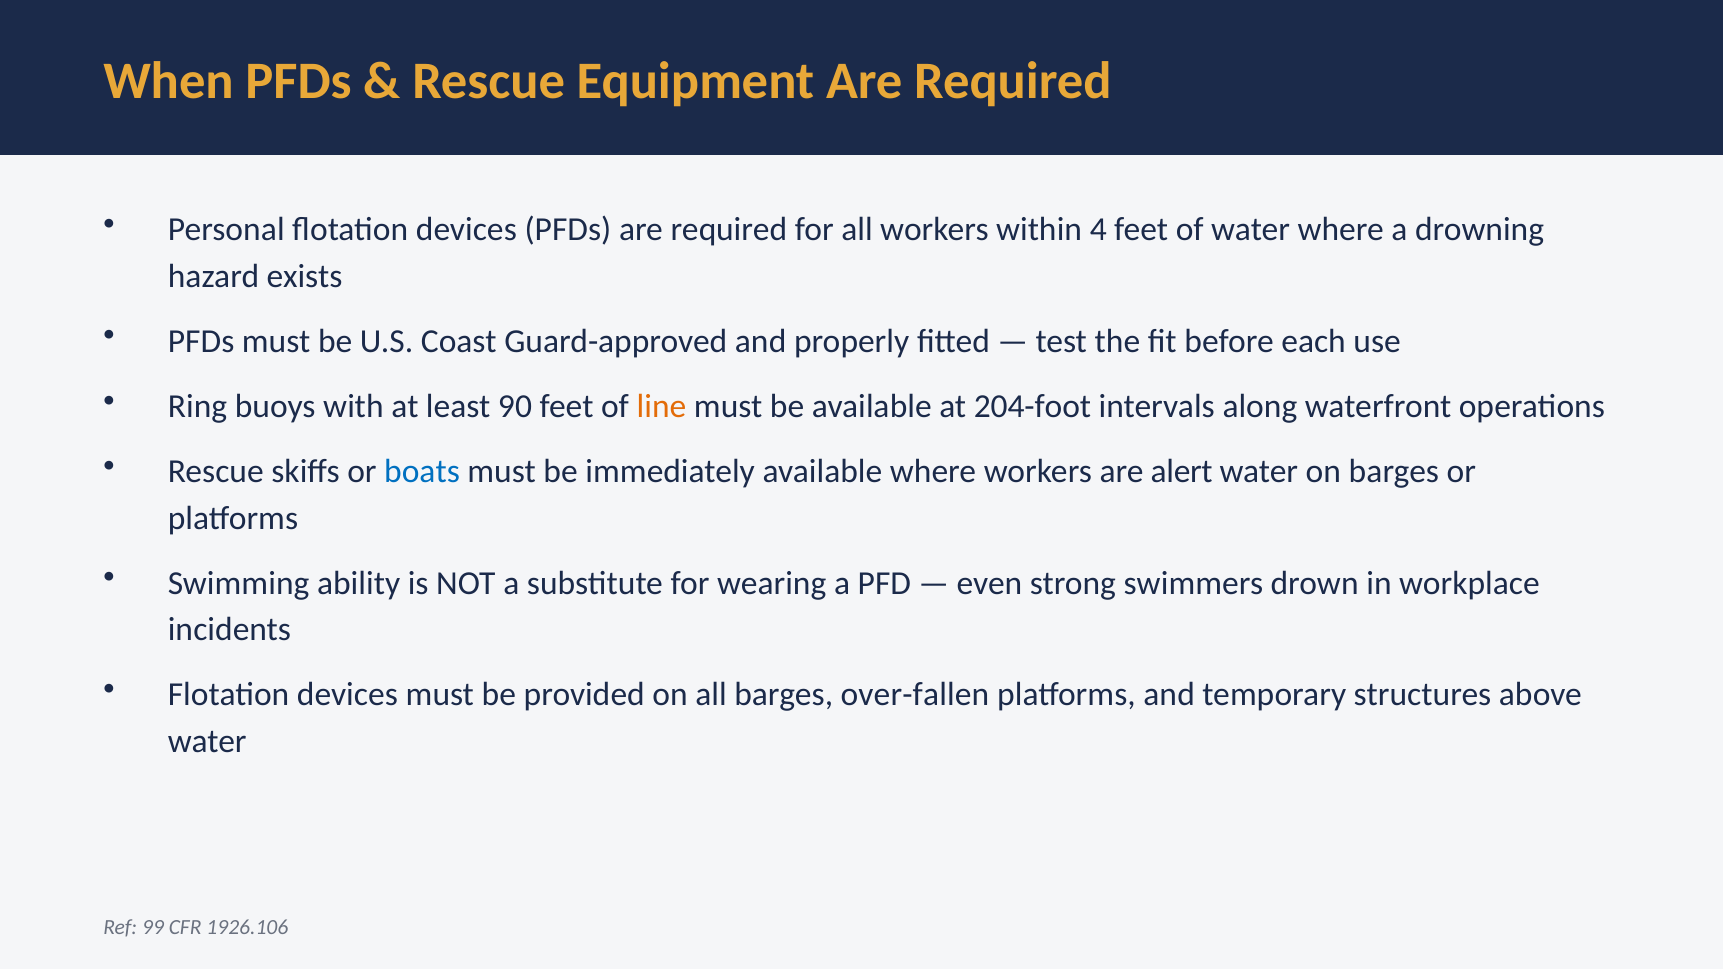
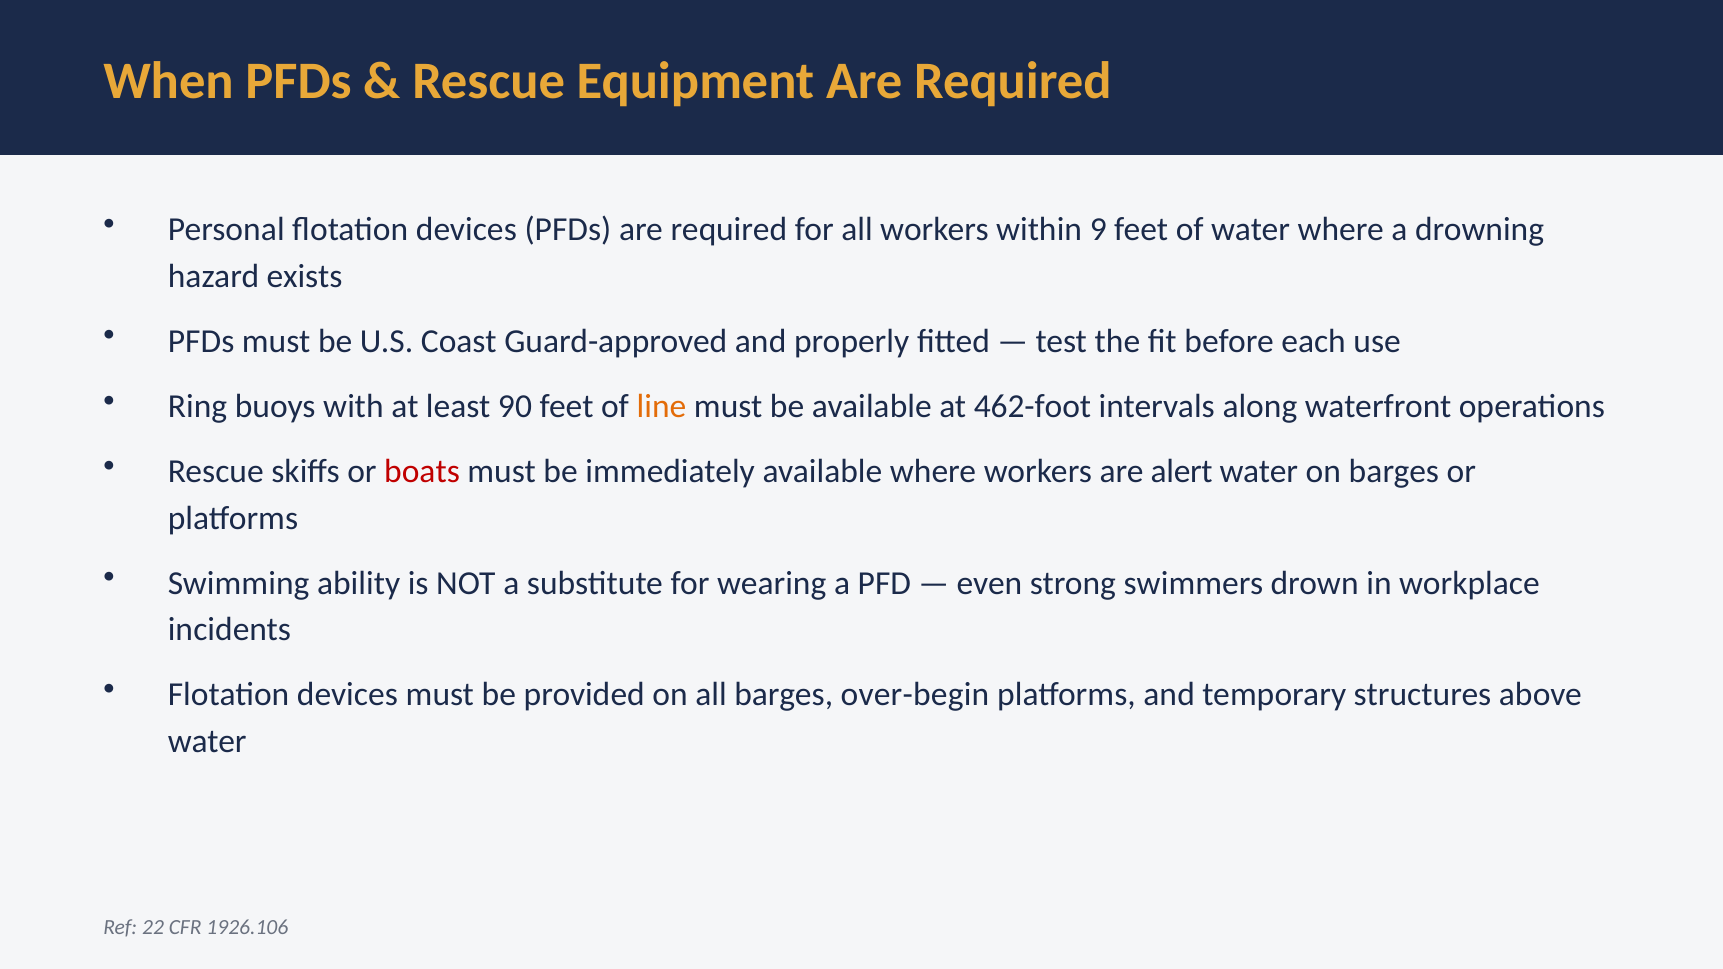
4: 4 -> 9
204-foot: 204-foot -> 462-foot
boats colour: blue -> red
over-fallen: over-fallen -> over-begin
99: 99 -> 22
